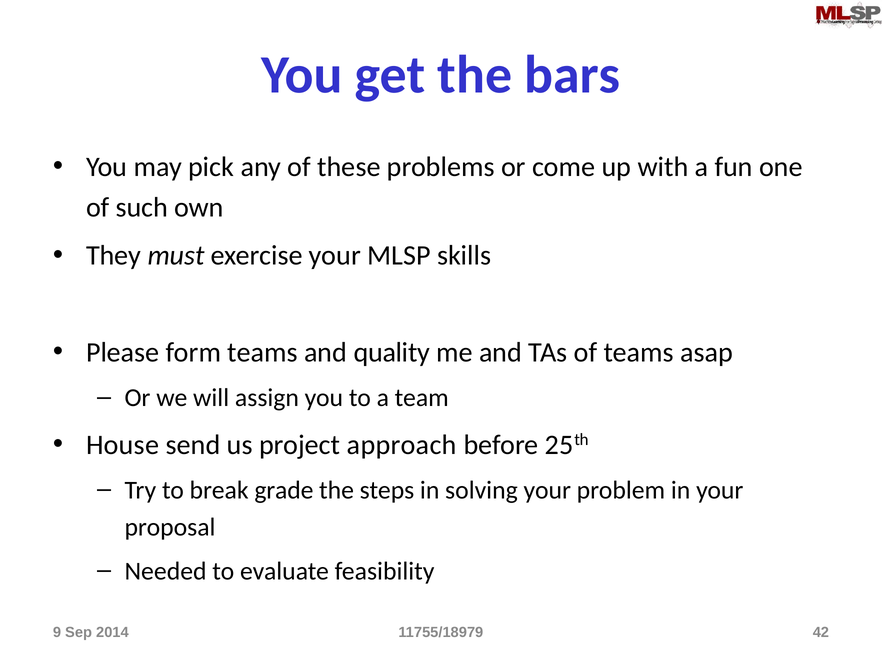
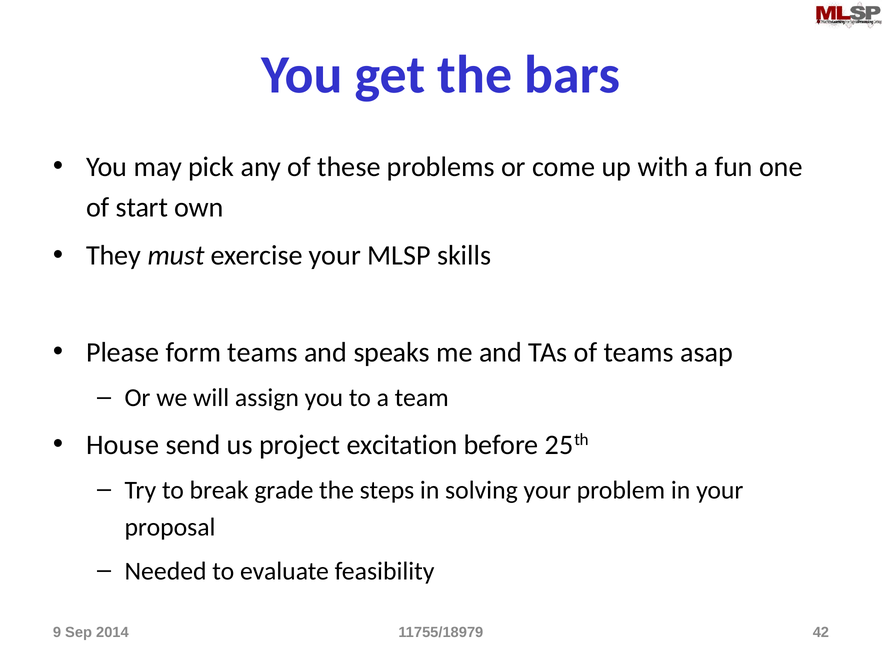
such: such -> start
quality: quality -> speaks
approach: approach -> excitation
